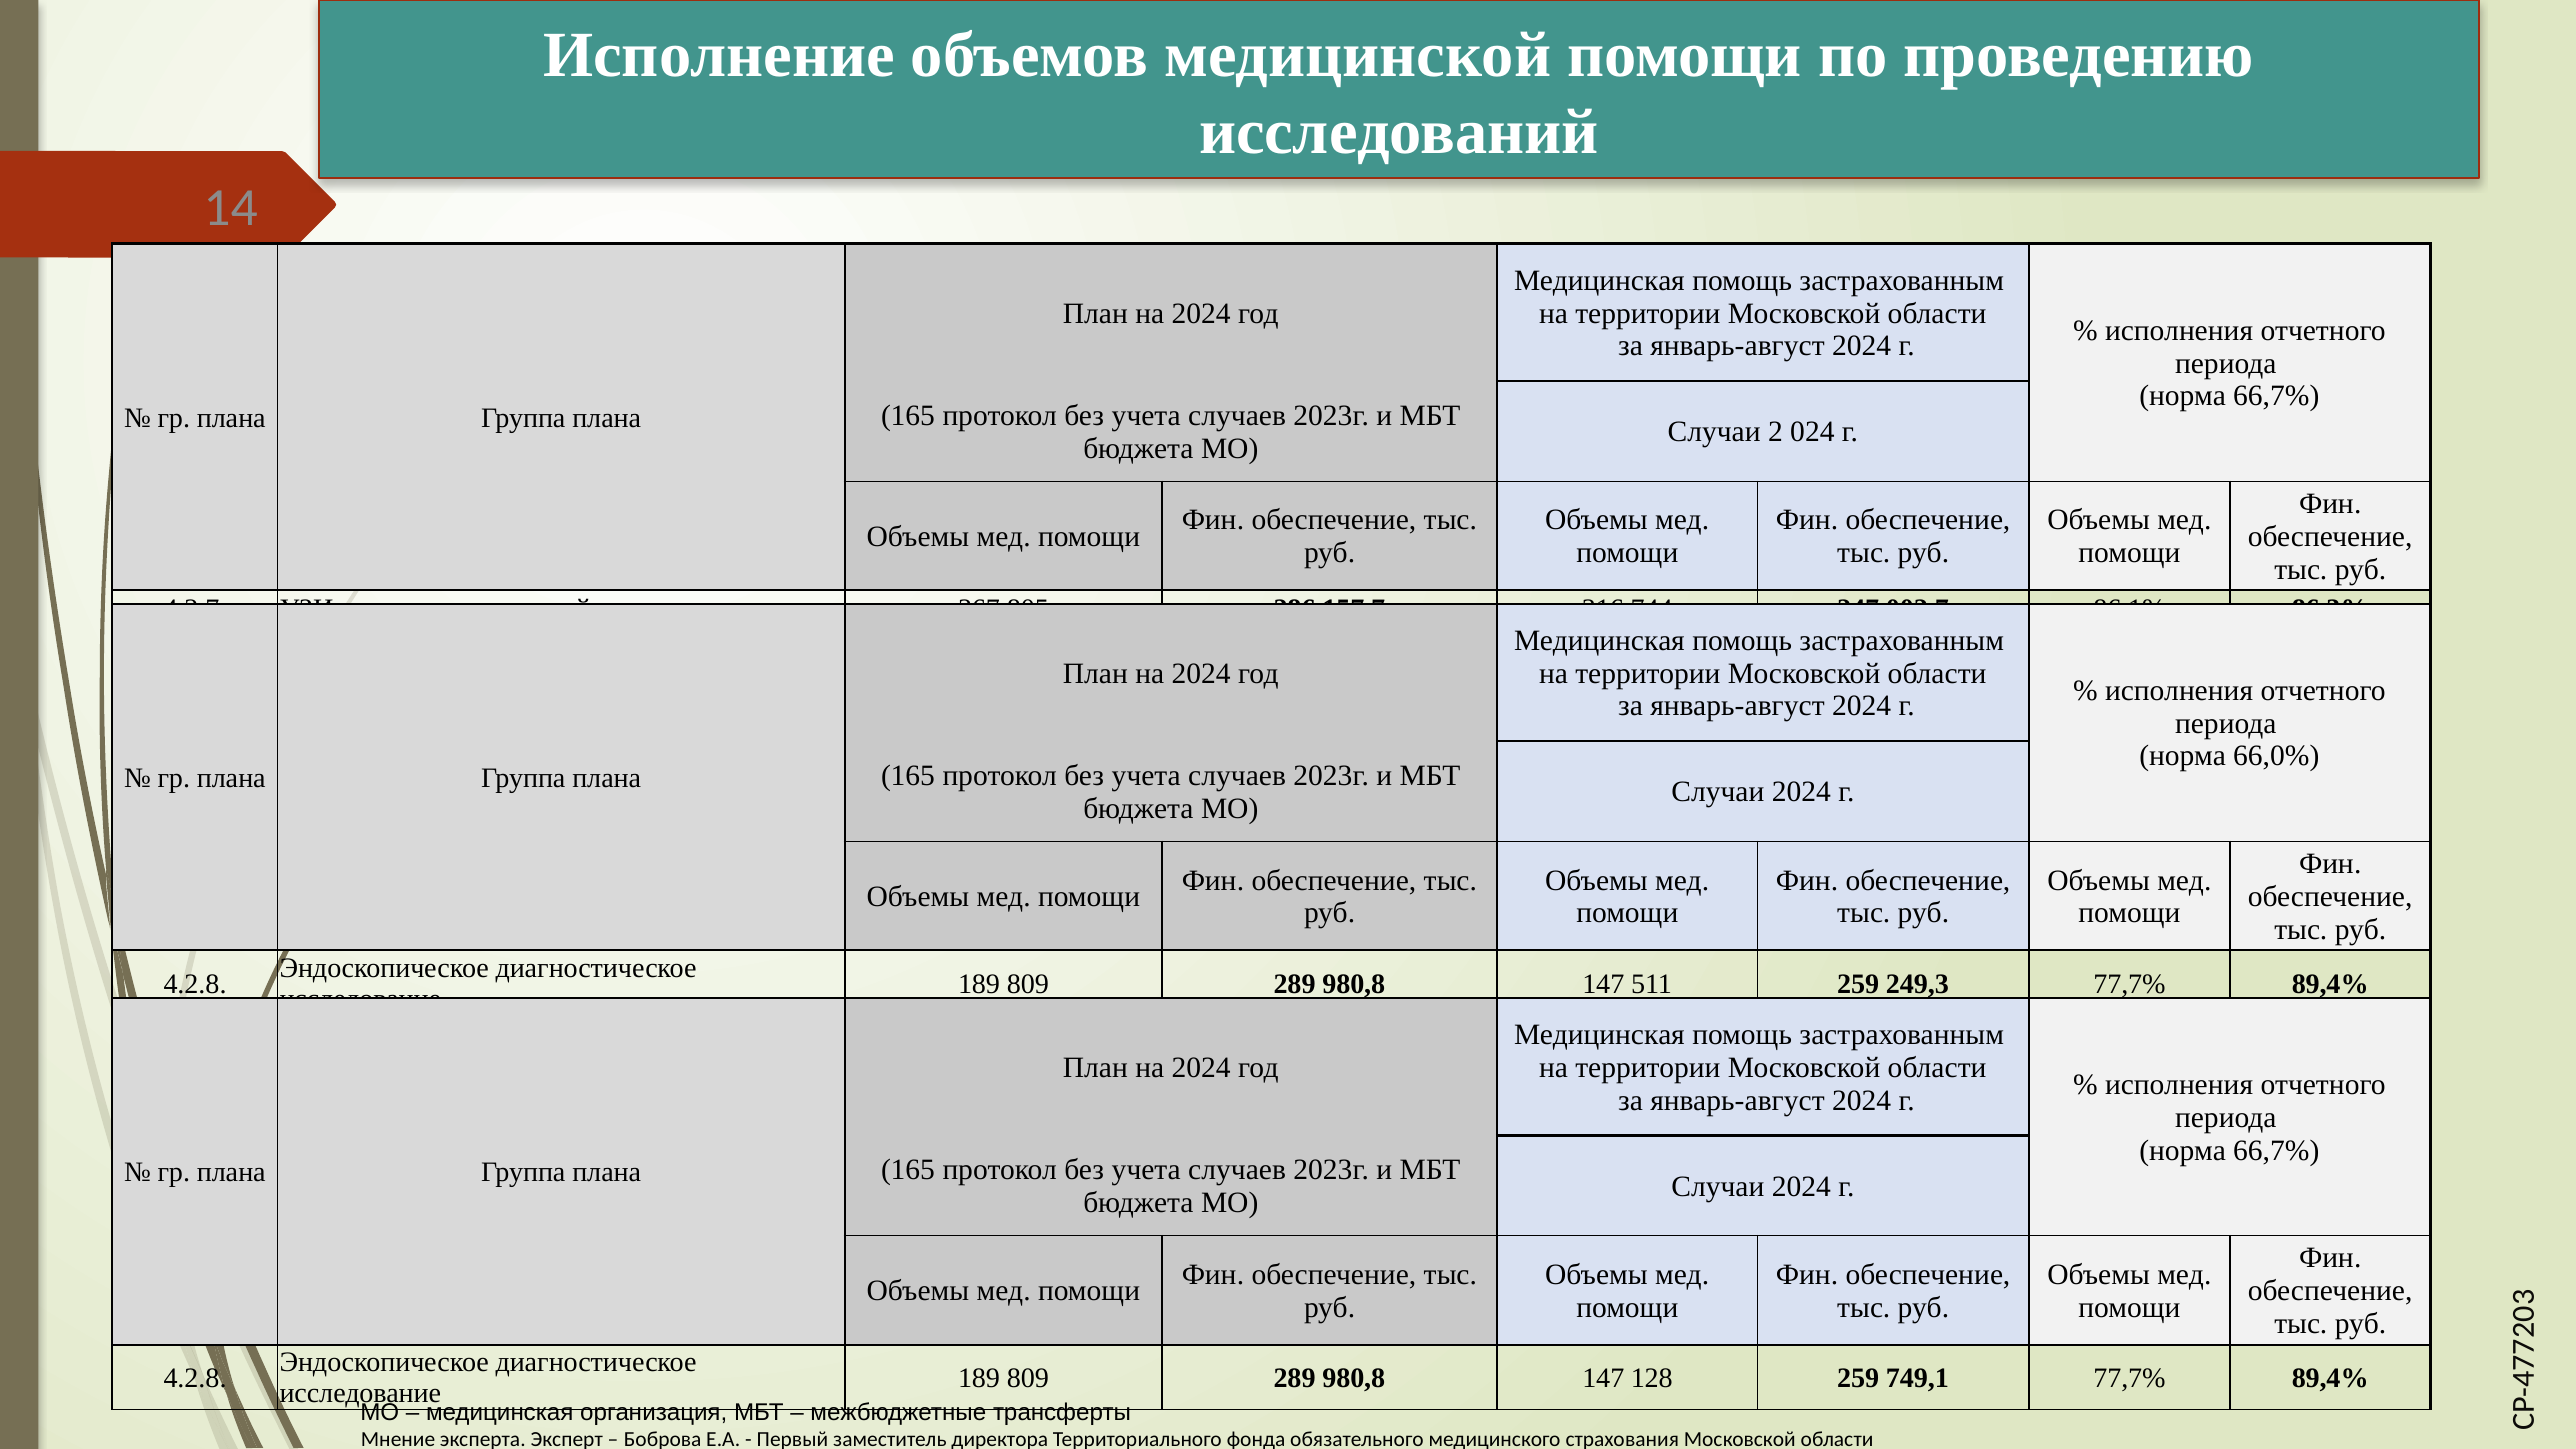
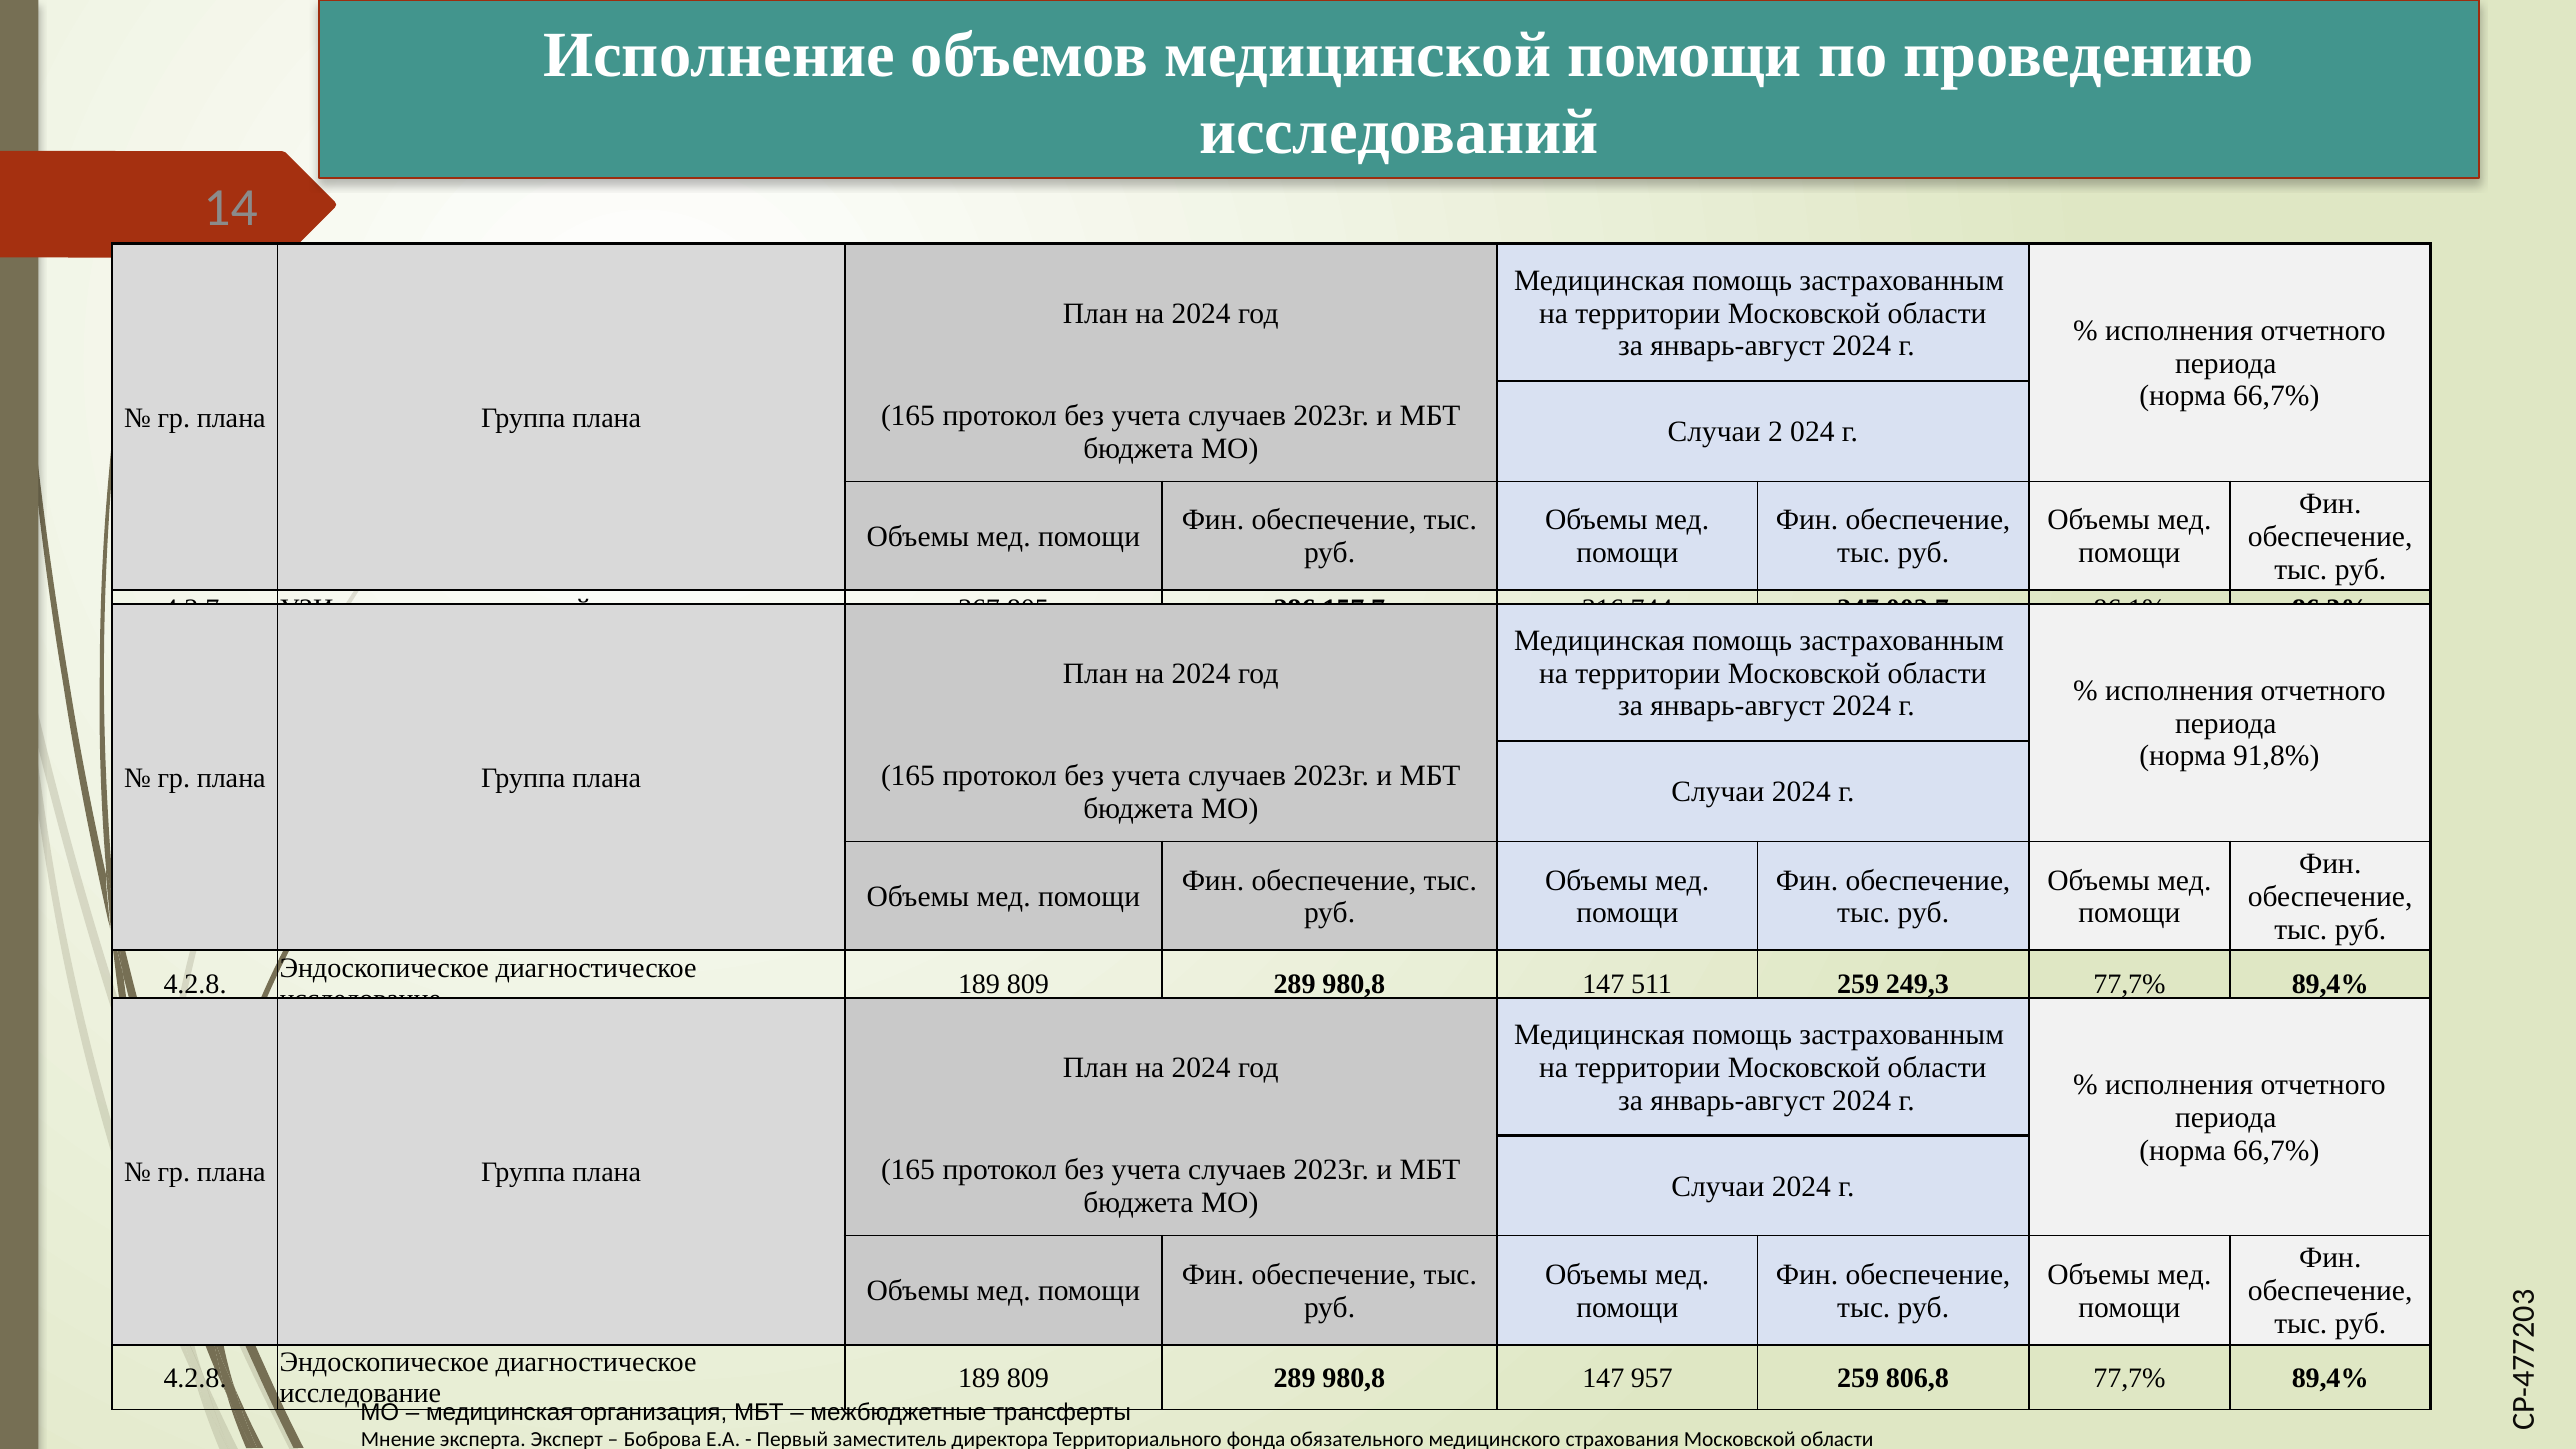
66,0%: 66,0% -> 91,8%
128: 128 -> 957
749,1: 749,1 -> 806,8
